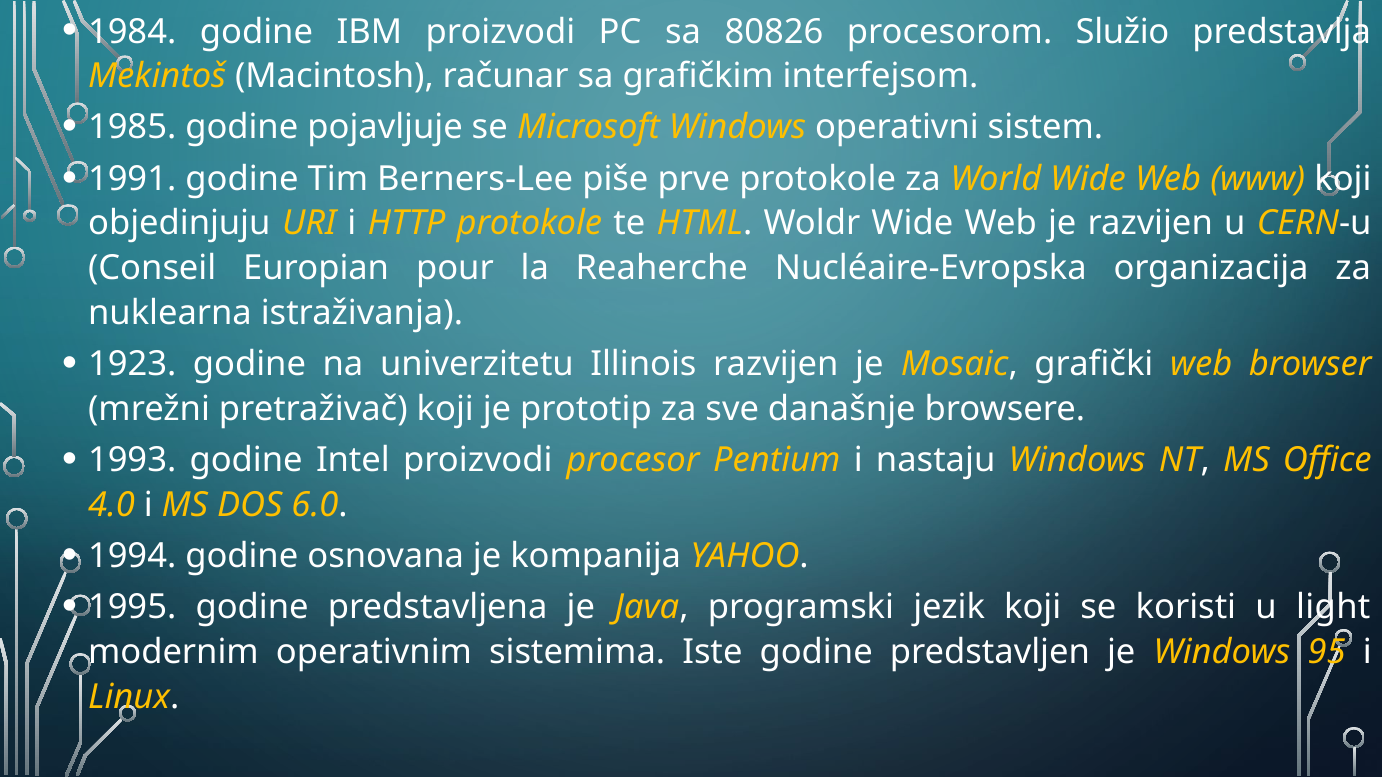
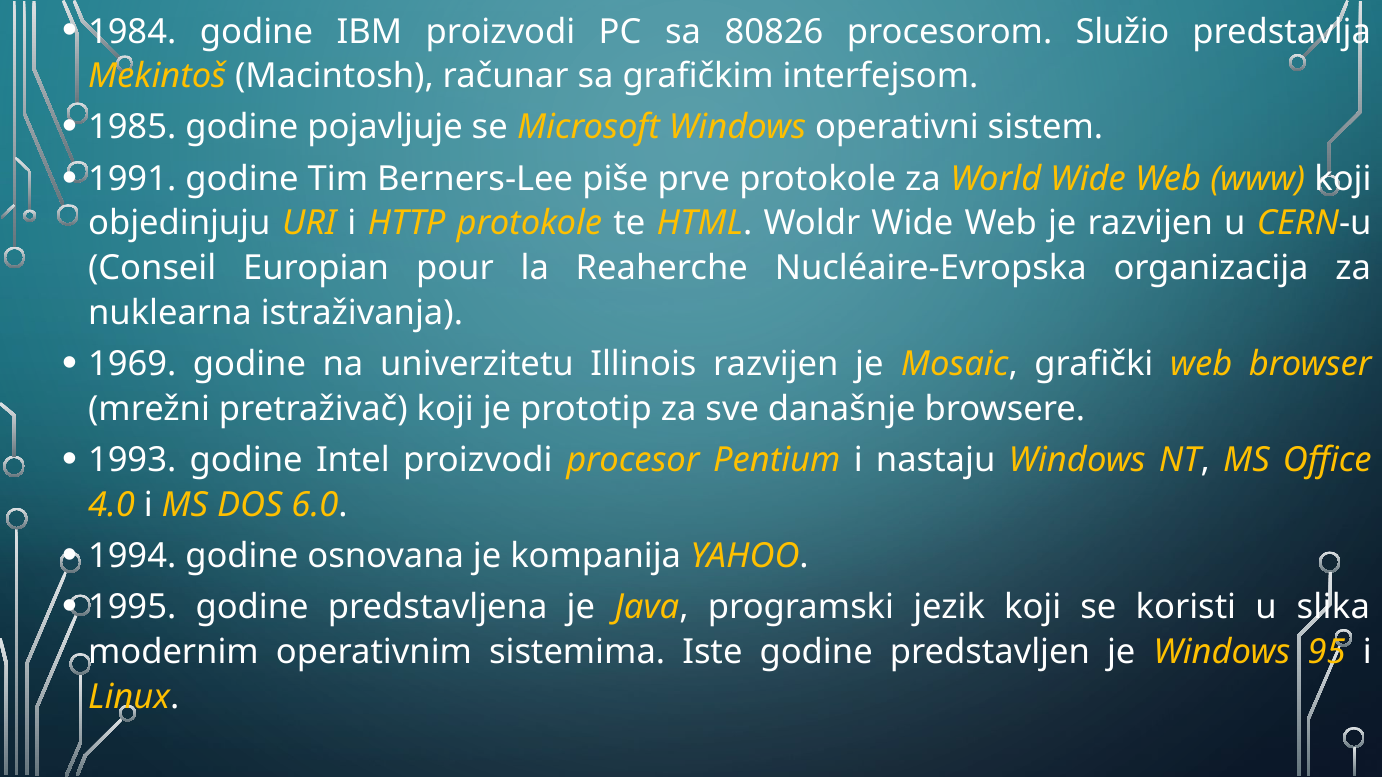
1923: 1923 -> 1969
light: light -> slika
